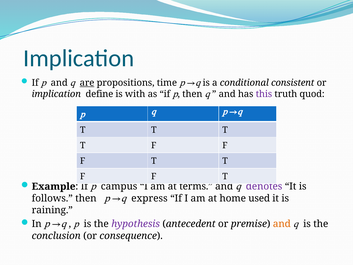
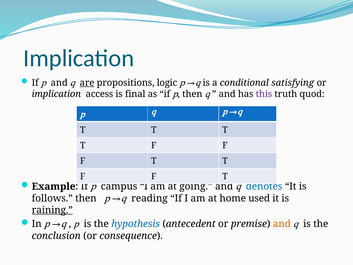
time: time -> logic
consistent: consistent -> satisfying
define: define -> access
with: with -> final
terms: terms -> going
denotes colour: purple -> blue
express: express -> reading
raining underline: none -> present
hypothesis colour: purple -> blue
